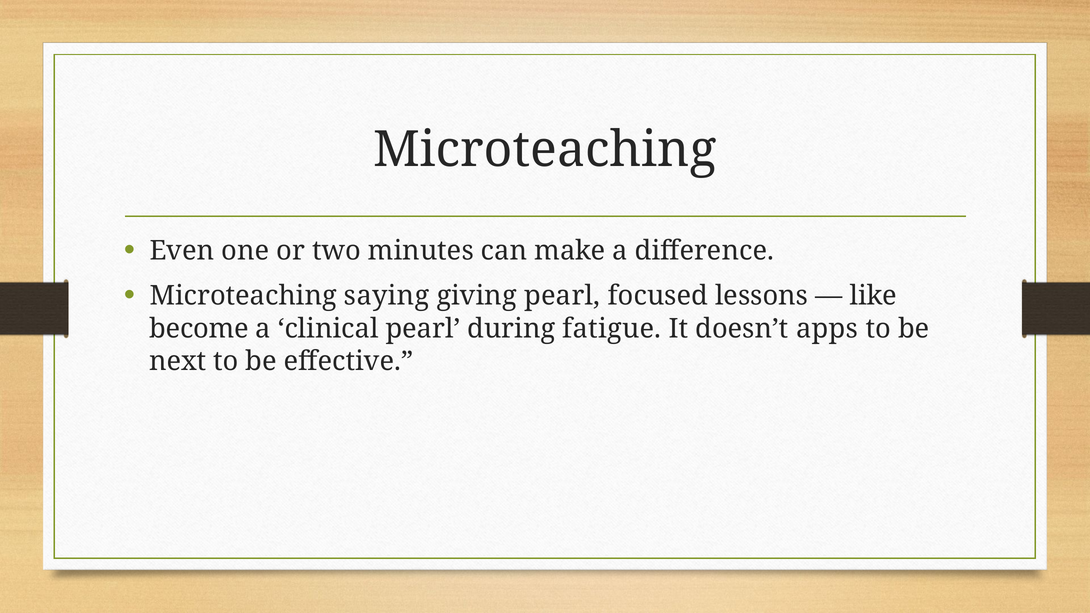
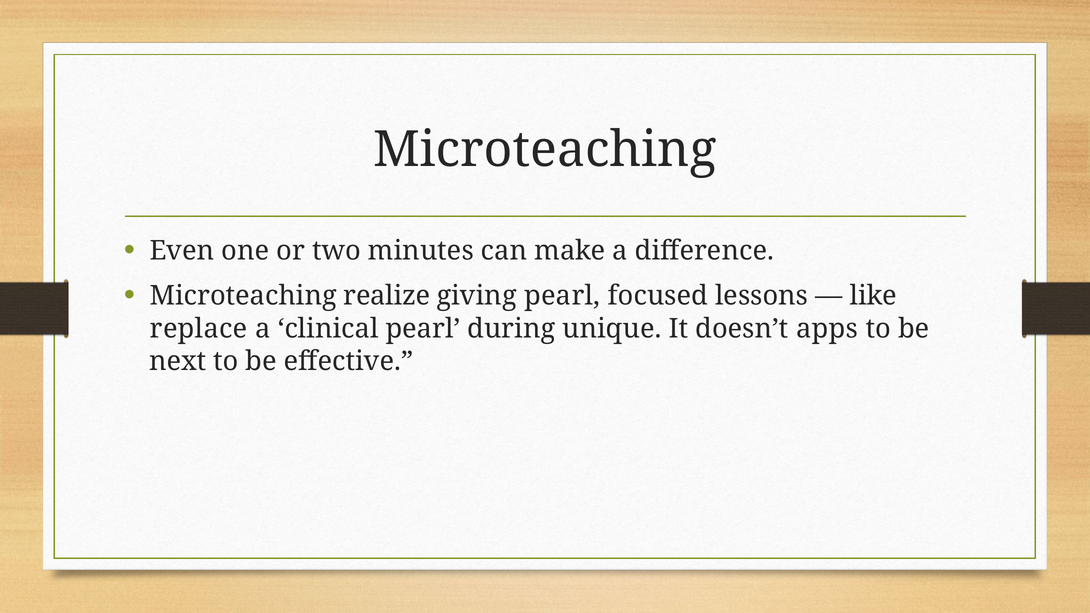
saying: saying -> realize
become: become -> replace
fatigue: fatigue -> unique
